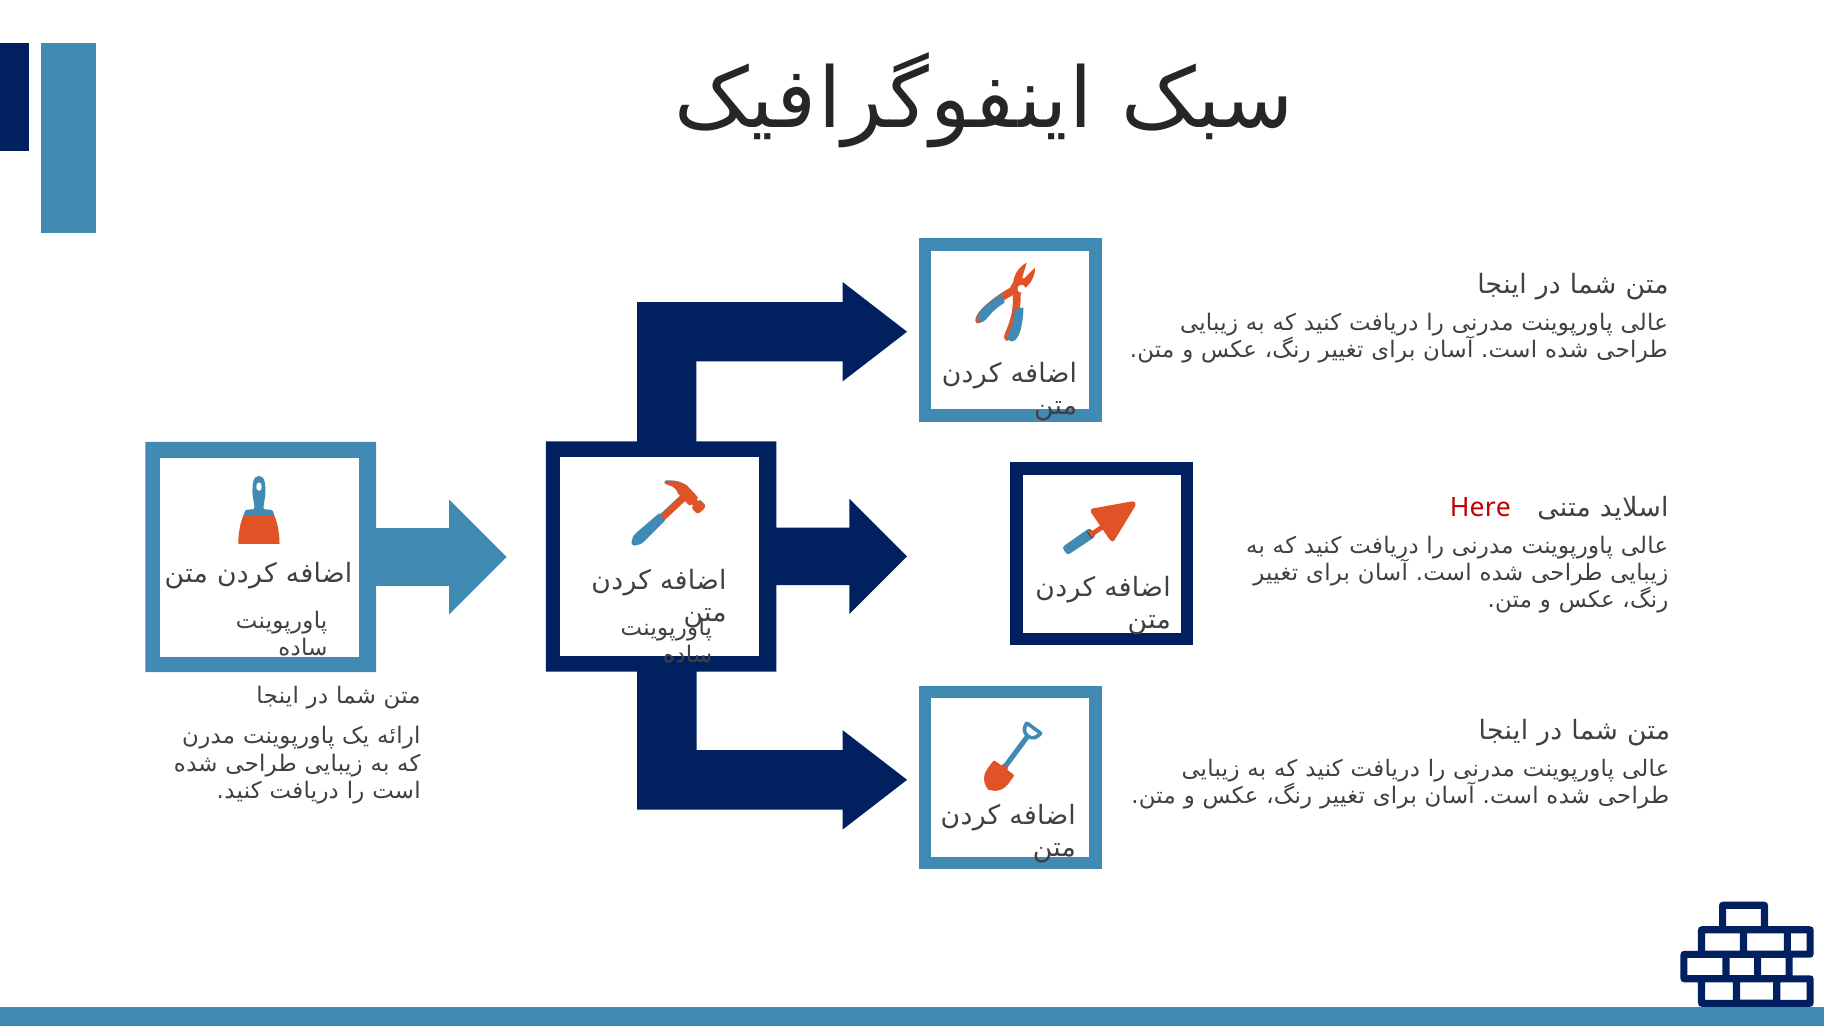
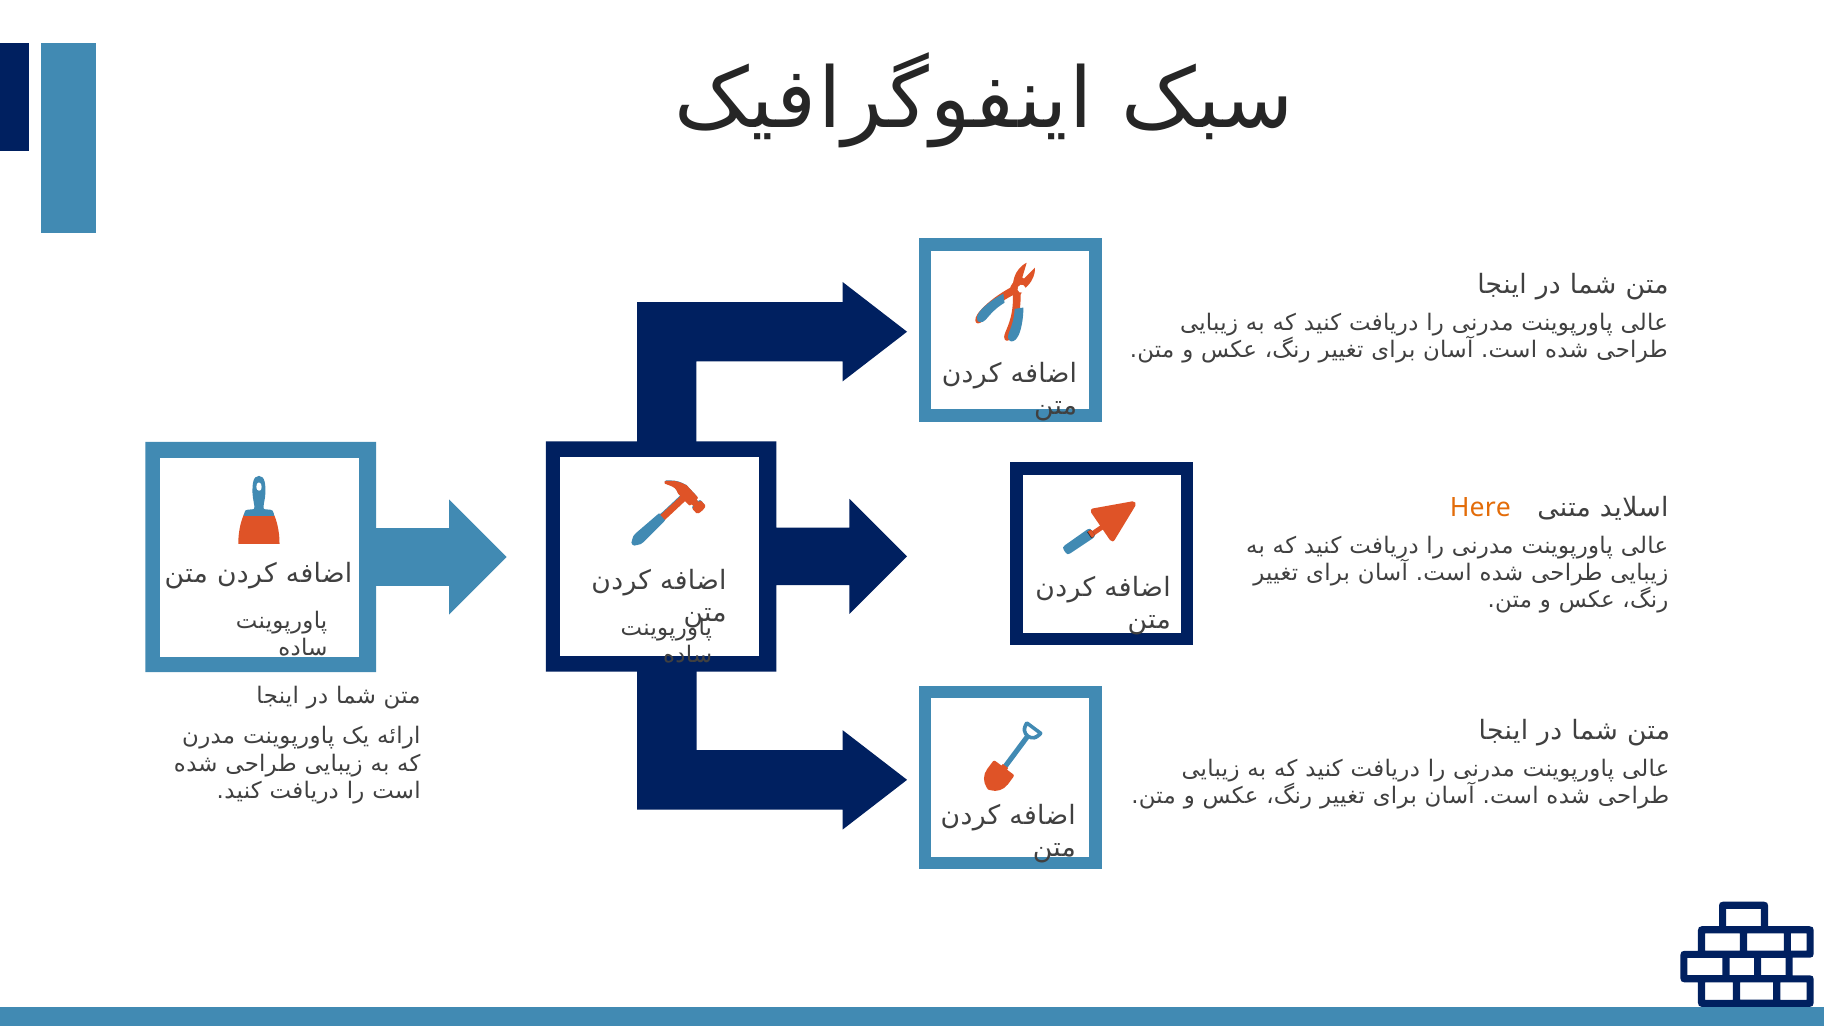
Here colour: red -> orange
